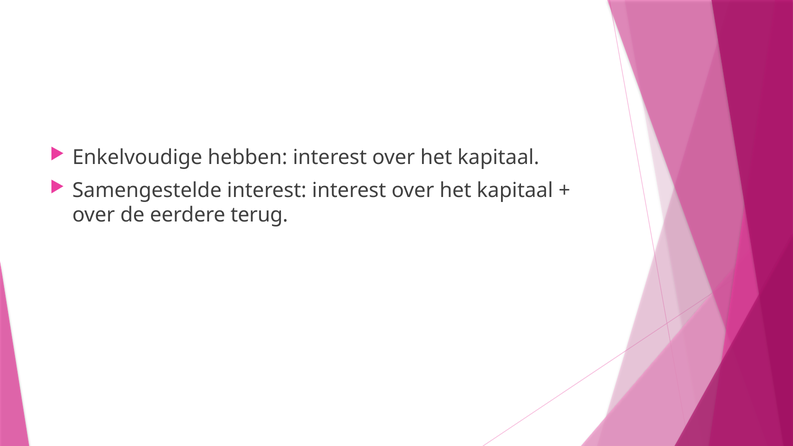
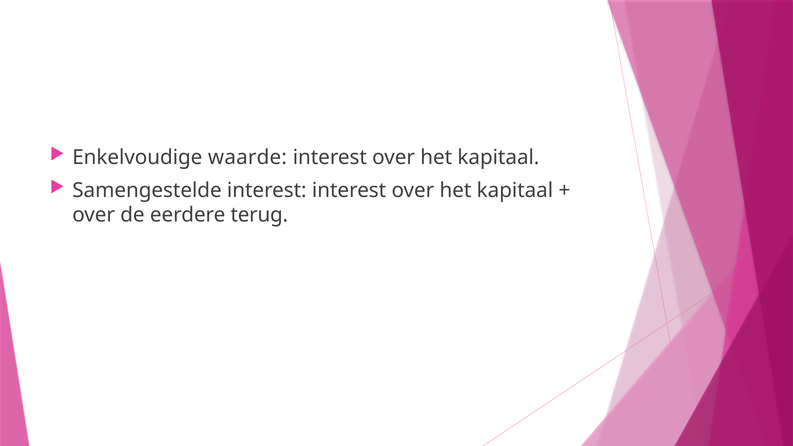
hebben: hebben -> waarde
